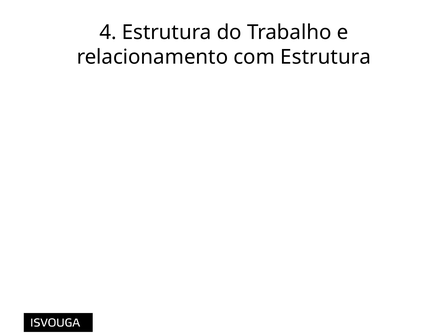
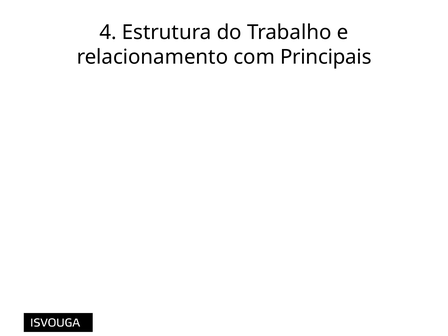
com Estrutura: Estrutura -> Principais
